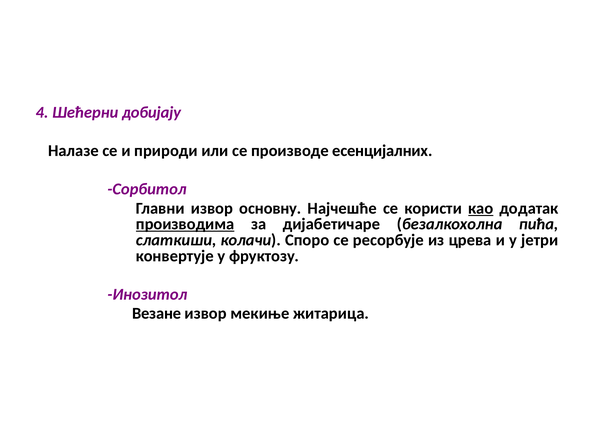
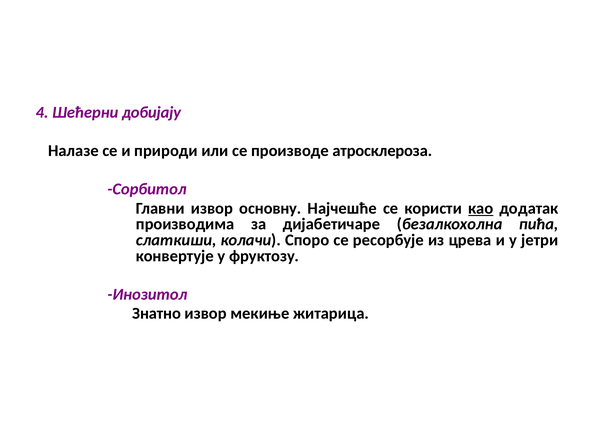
есенцијалних: есенцијалних -> атросклероза
производима underline: present -> none
Везане: Везане -> Знатно
